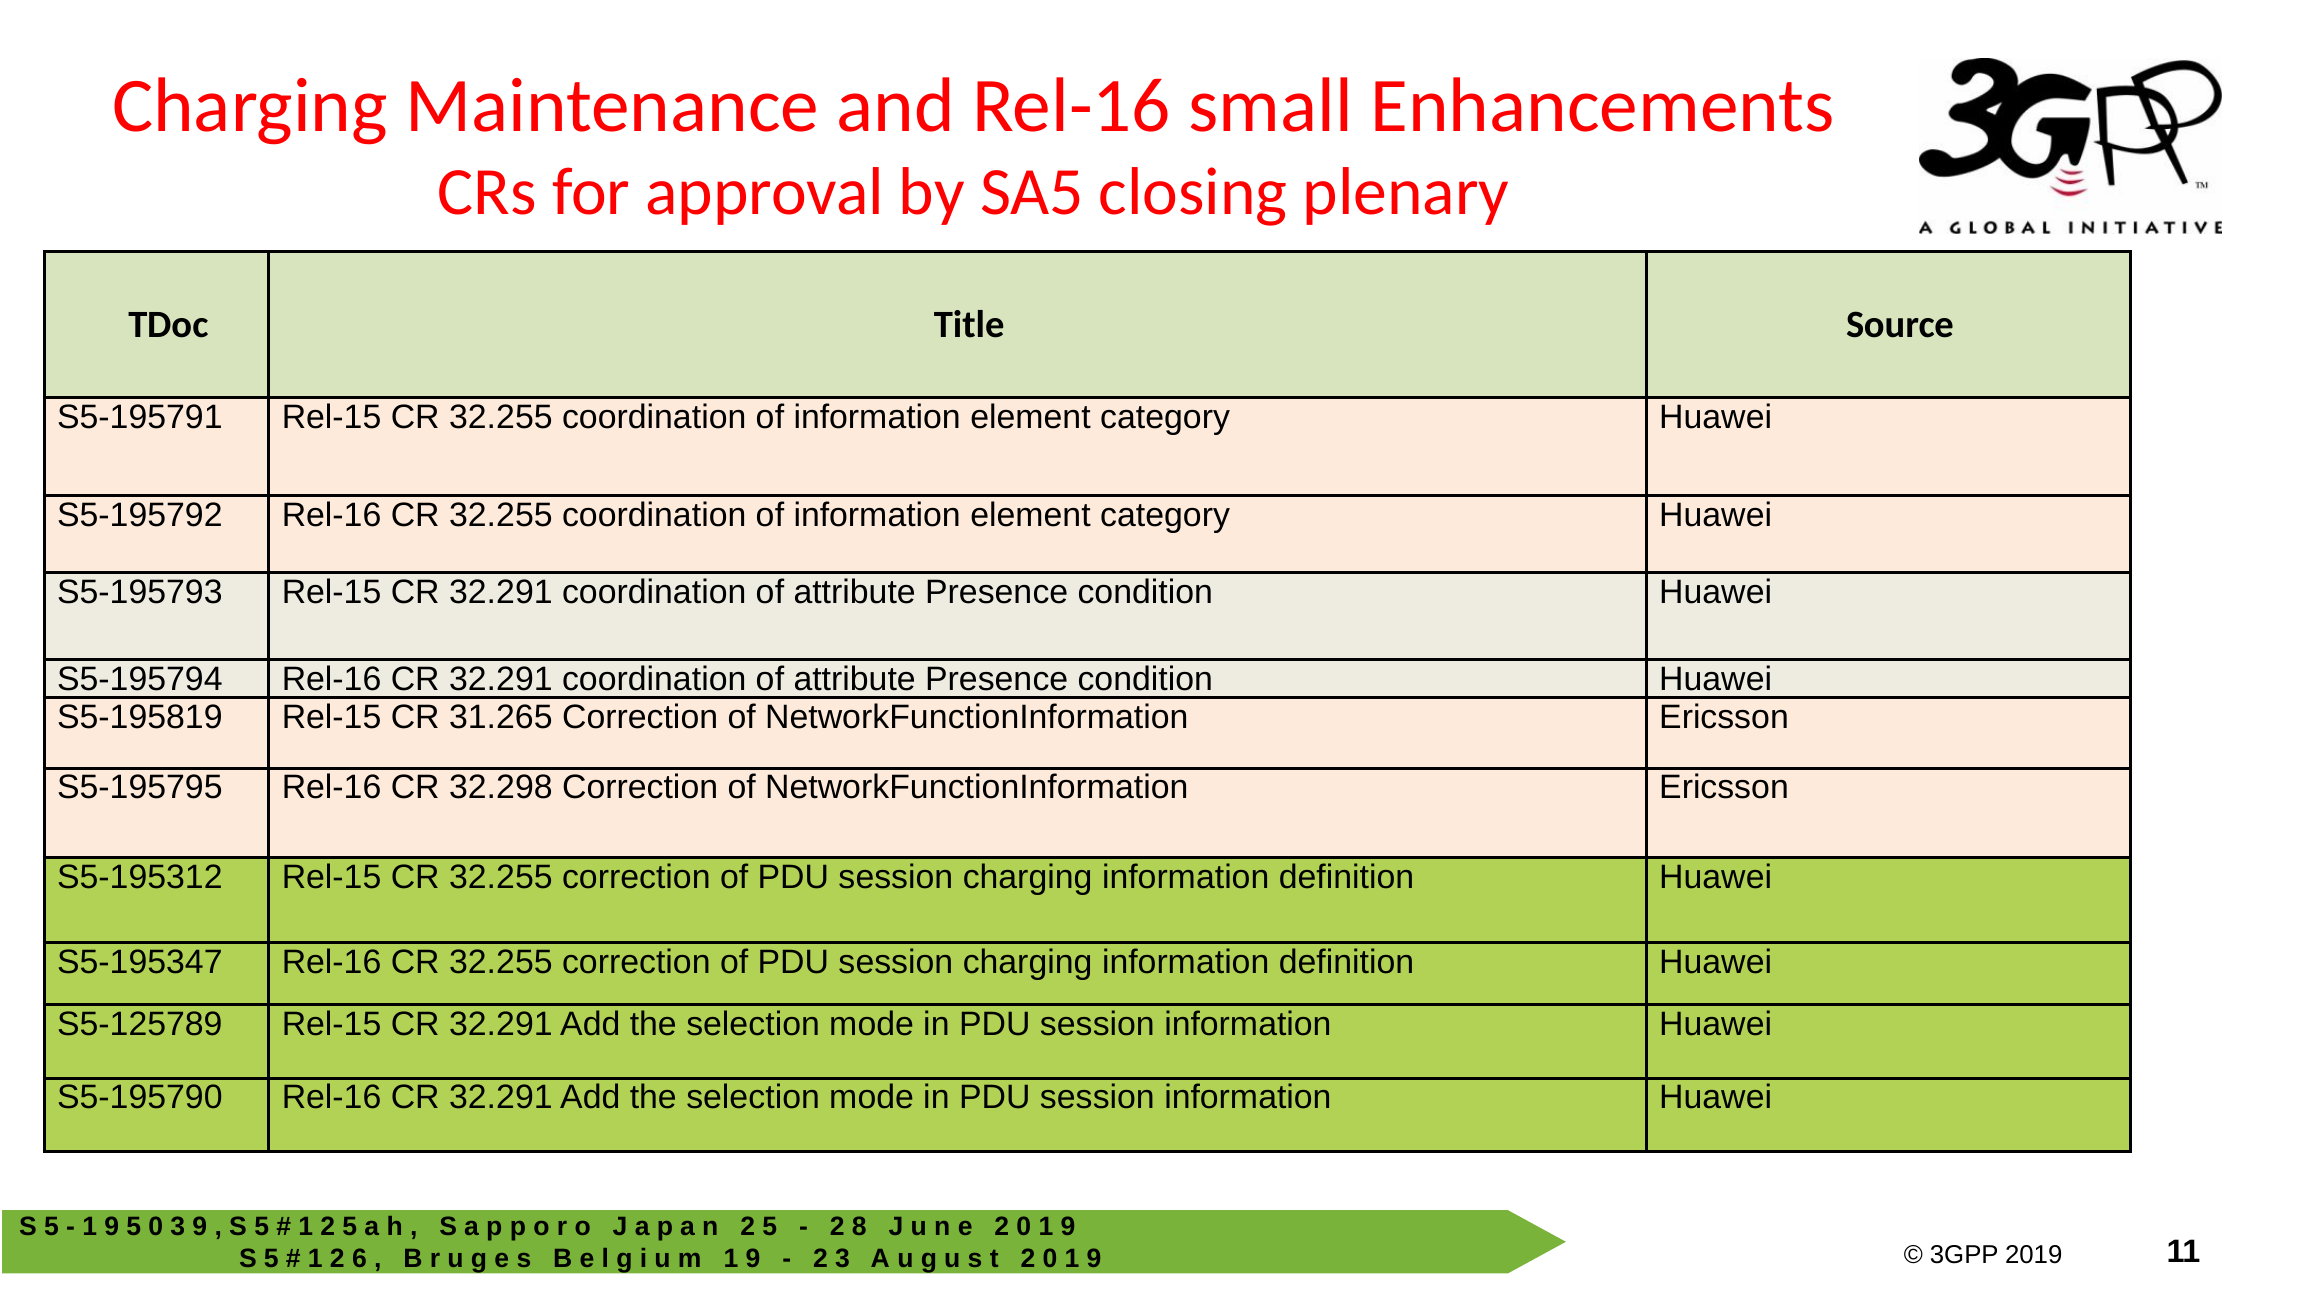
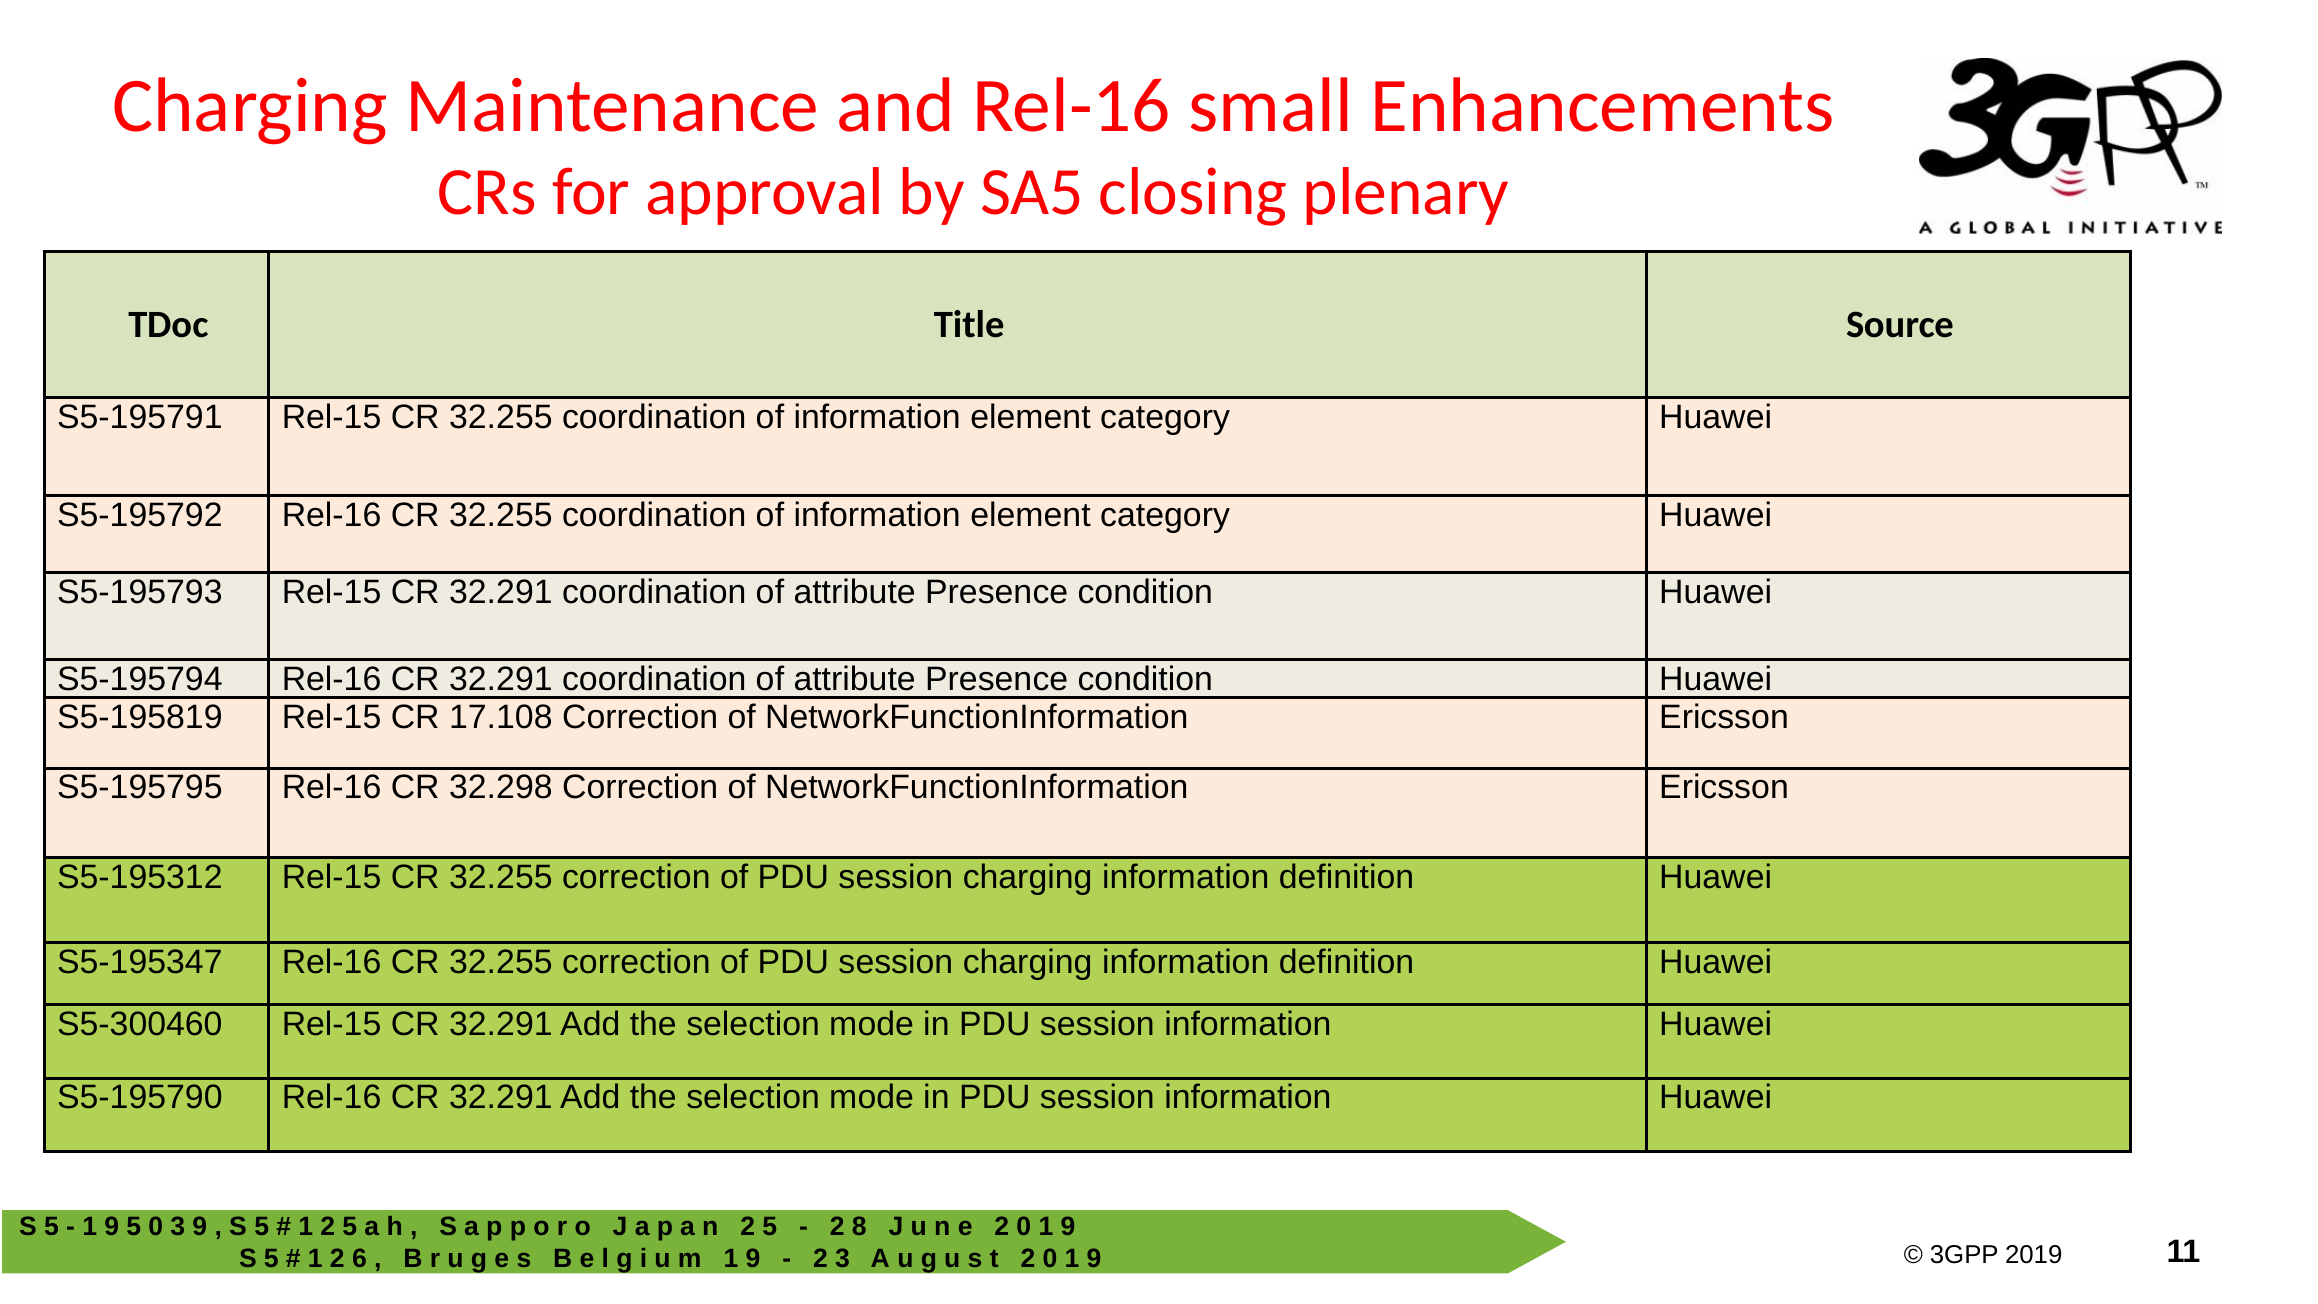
31.265: 31.265 -> 17.108
S5-125789: S5-125789 -> S5-300460
